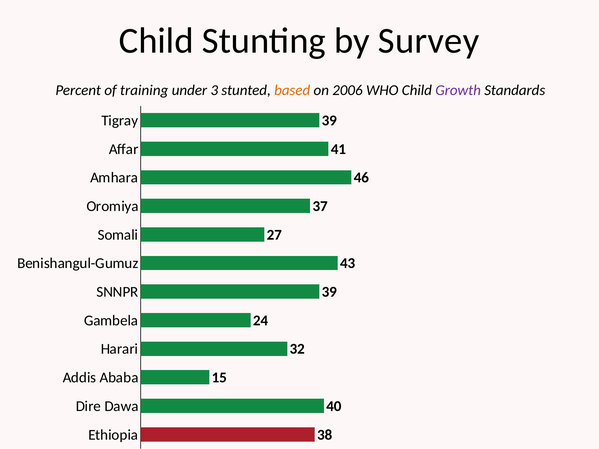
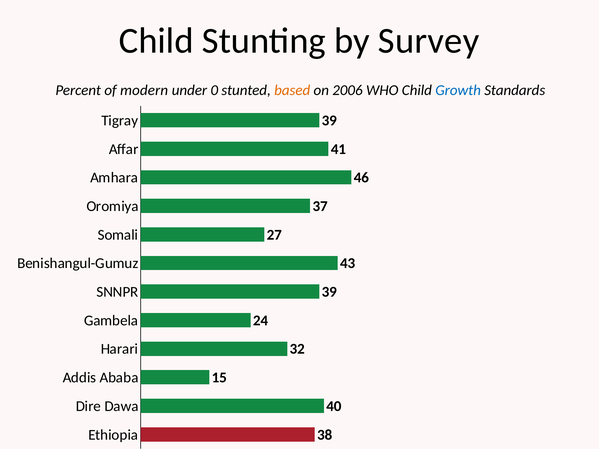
training: training -> modern
3: 3 -> 0
Growth colour: purple -> blue
